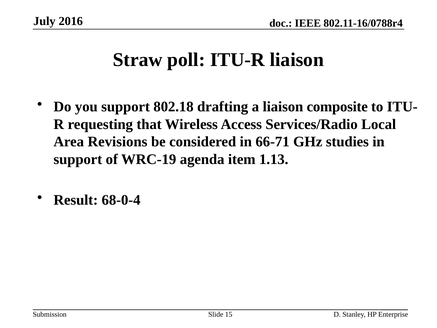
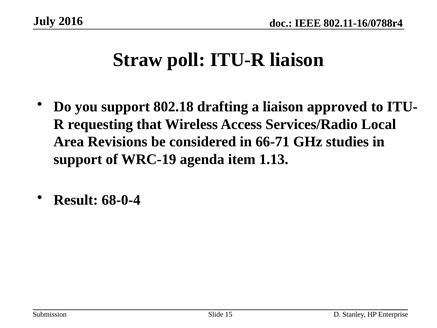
composite: composite -> approved
